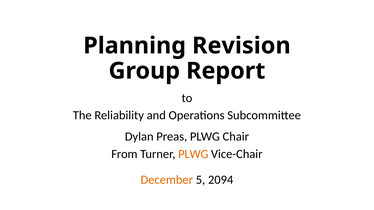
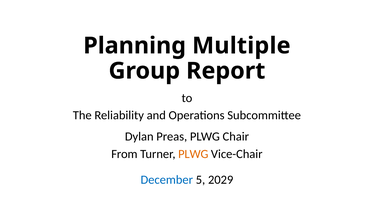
Revision: Revision -> Multiple
December colour: orange -> blue
2094: 2094 -> 2029
